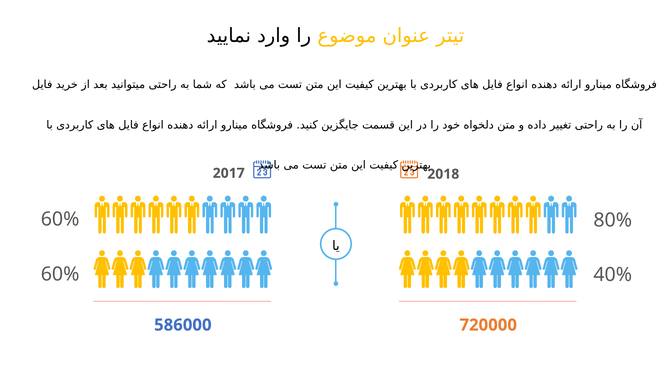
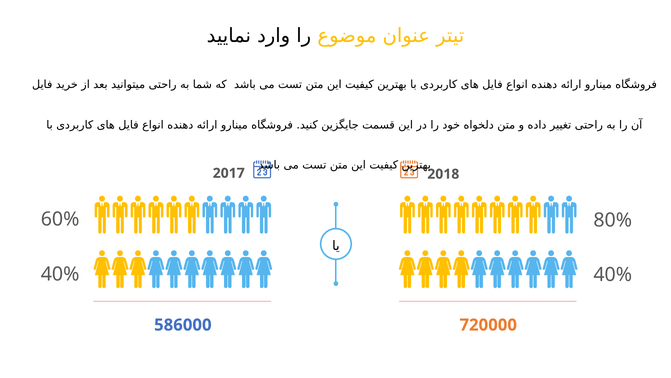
60% at (60, 274): 60% -> 40%
